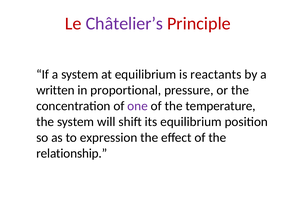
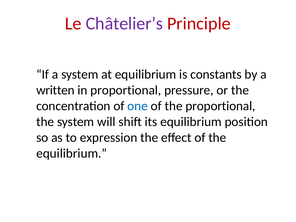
reactants: reactants -> constants
one colour: purple -> blue
the temperature: temperature -> proportional
relationship at (72, 153): relationship -> equilibrium
